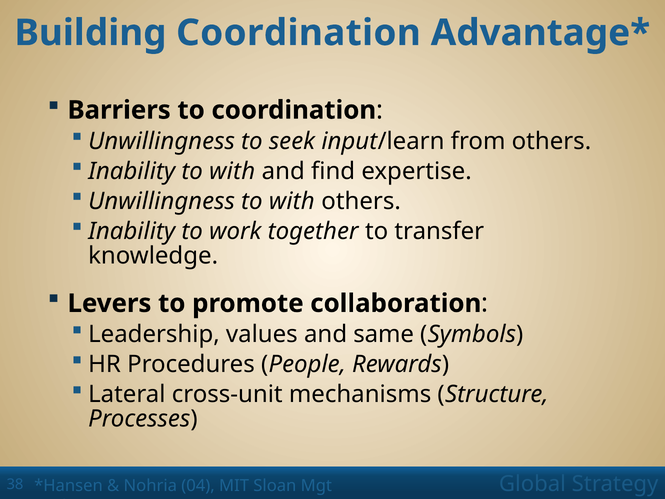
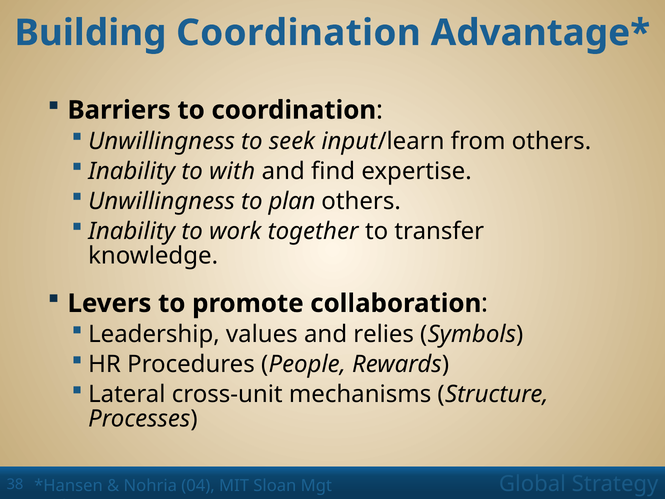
Unwillingness to with: with -> plan
same: same -> relies
